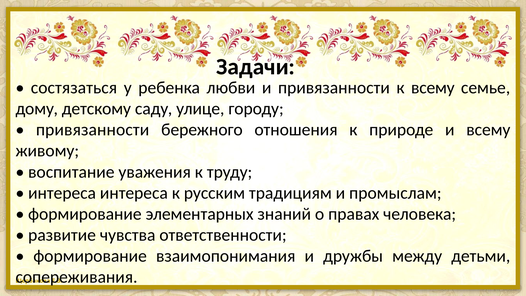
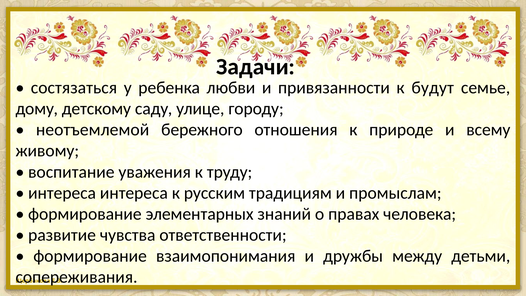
к всему: всему -> будут
привязанности at (93, 130): привязанности -> неотъемлемой
